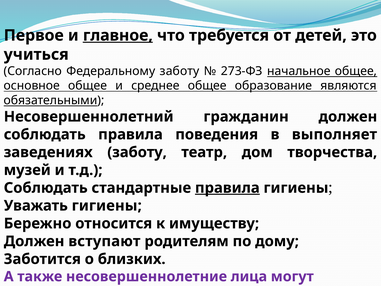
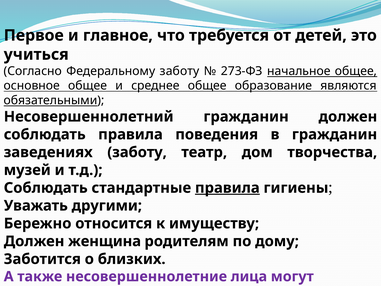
главное underline: present -> none
в выполняет: выполняет -> гражданин
Уважать гигиены: гигиены -> другими
вступают: вступают -> женщина
